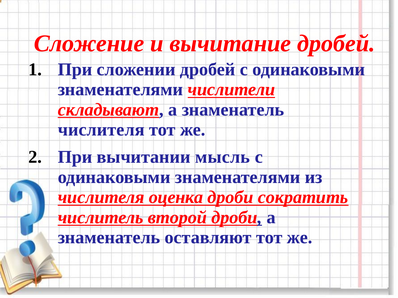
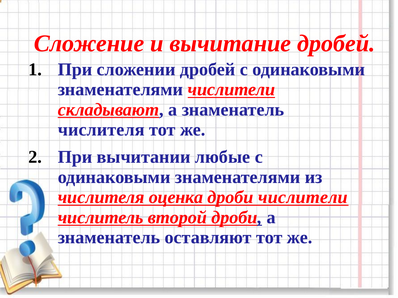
мысль: мысль -> любые
дроби сократить: сократить -> числители
